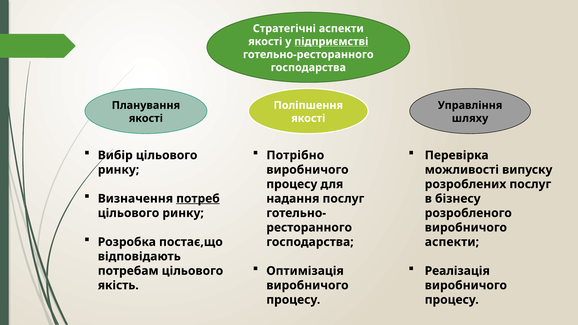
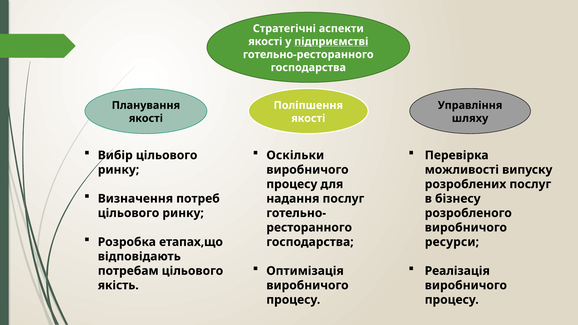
Потрібно: Потрібно -> Оскільки
потреб underline: present -> none
постає,що: постає,що -> етапах,що
аспекти at (452, 242): аспекти -> ресурси
